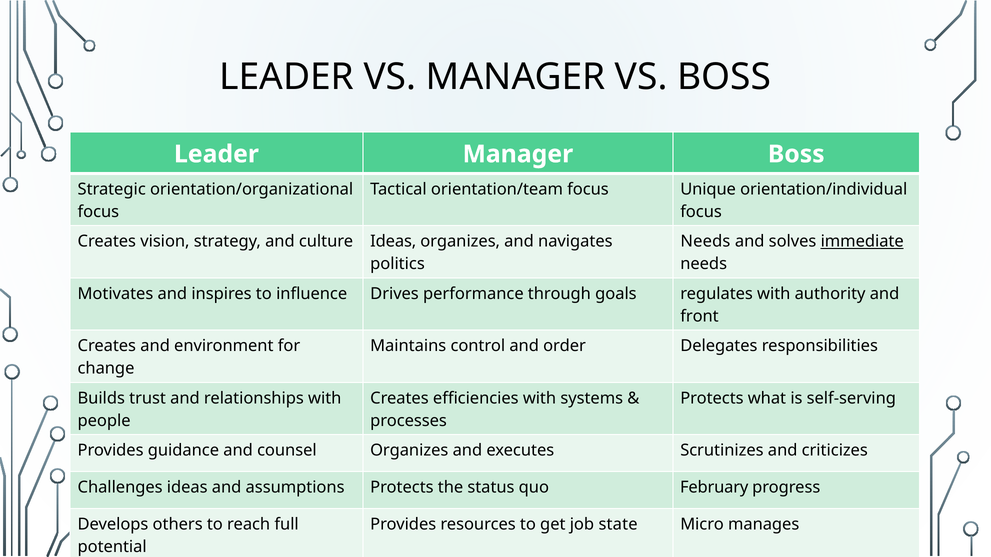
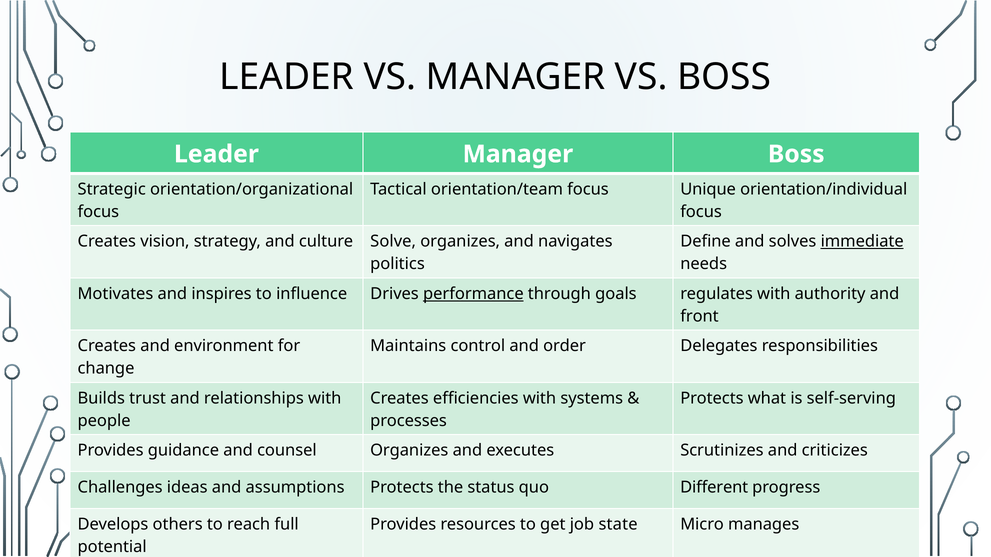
culture Ideas: Ideas -> Solve
Needs at (705, 242): Needs -> Define
performance underline: none -> present
February: February -> Different
